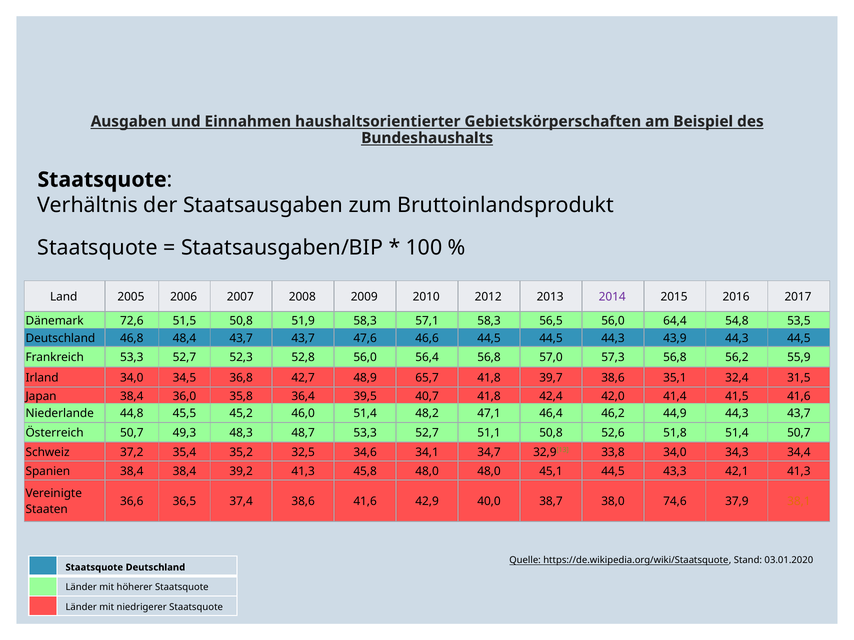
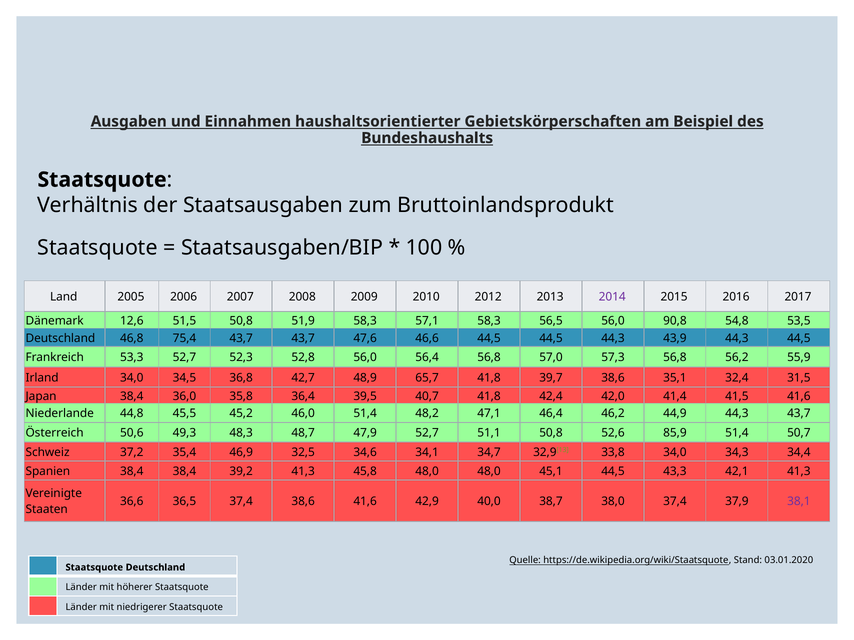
72,6: 72,6 -> 12,6
64,4: 64,4 -> 90,8
48,4: 48,4 -> 75,4
Österreich 50,7: 50,7 -> 50,6
48,7 53,3: 53,3 -> 47,9
51,8: 51,8 -> 85,9
35,2: 35,2 -> 46,9
38,0 74,6: 74,6 -> 37,4
38,1 colour: orange -> purple
